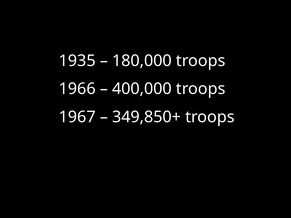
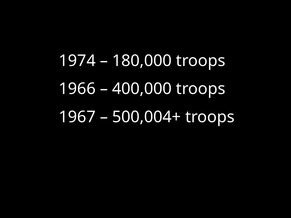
1935: 1935 -> 1974
349,850+: 349,850+ -> 500,004+
